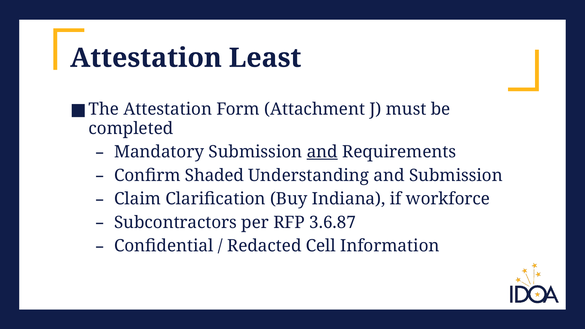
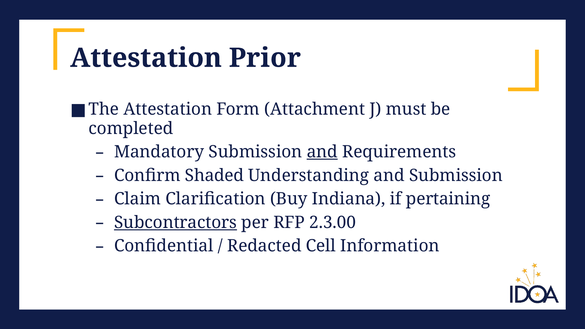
Least: Least -> Prior
workforce: workforce -> pertaining
Subcontractors underline: none -> present
3.6.87: 3.6.87 -> 2.3.00
